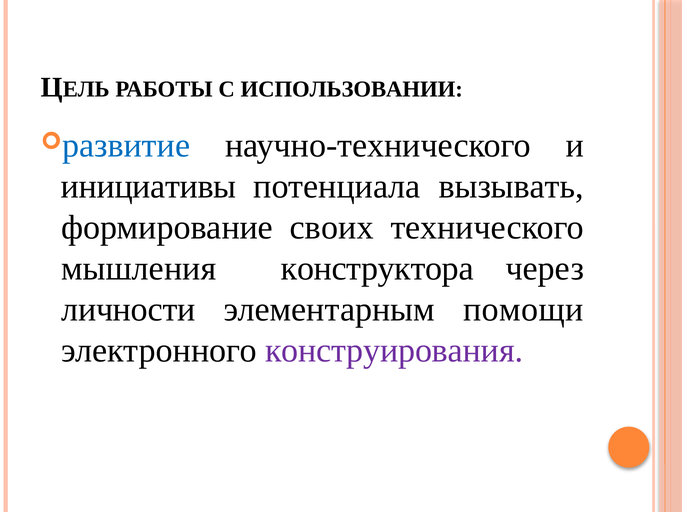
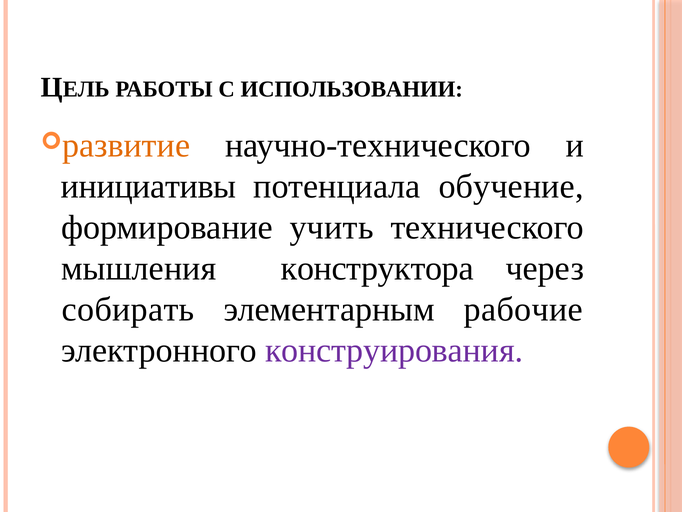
развитие colour: blue -> orange
вызывать: вызывать -> обучение
своих: своих -> учить
личности: личности -> собирать
помощи: помощи -> рабочие
